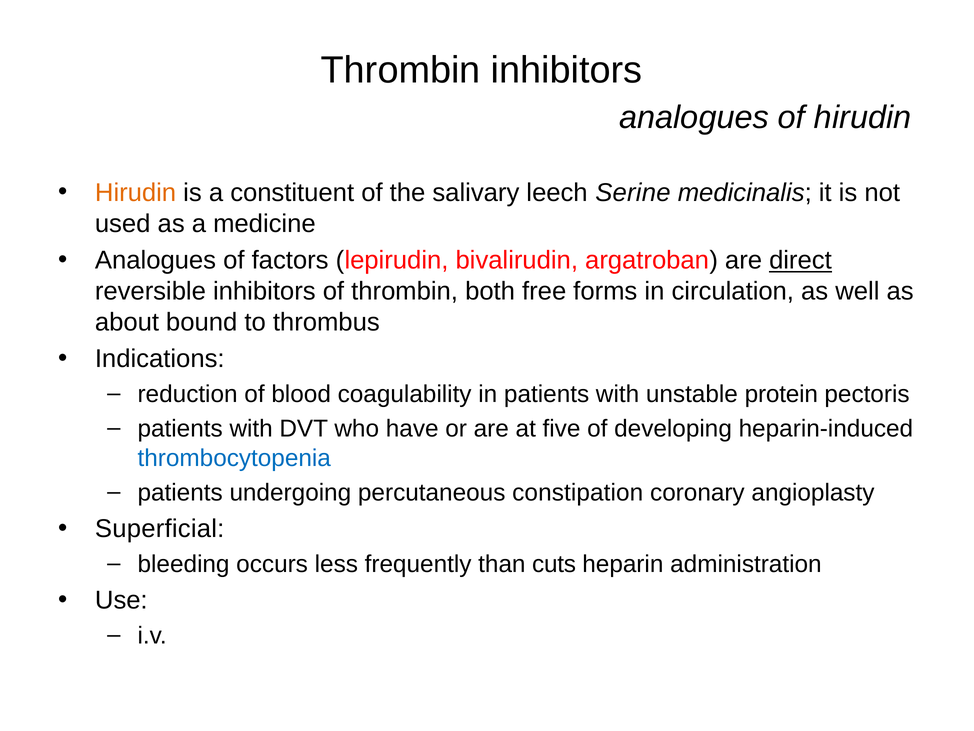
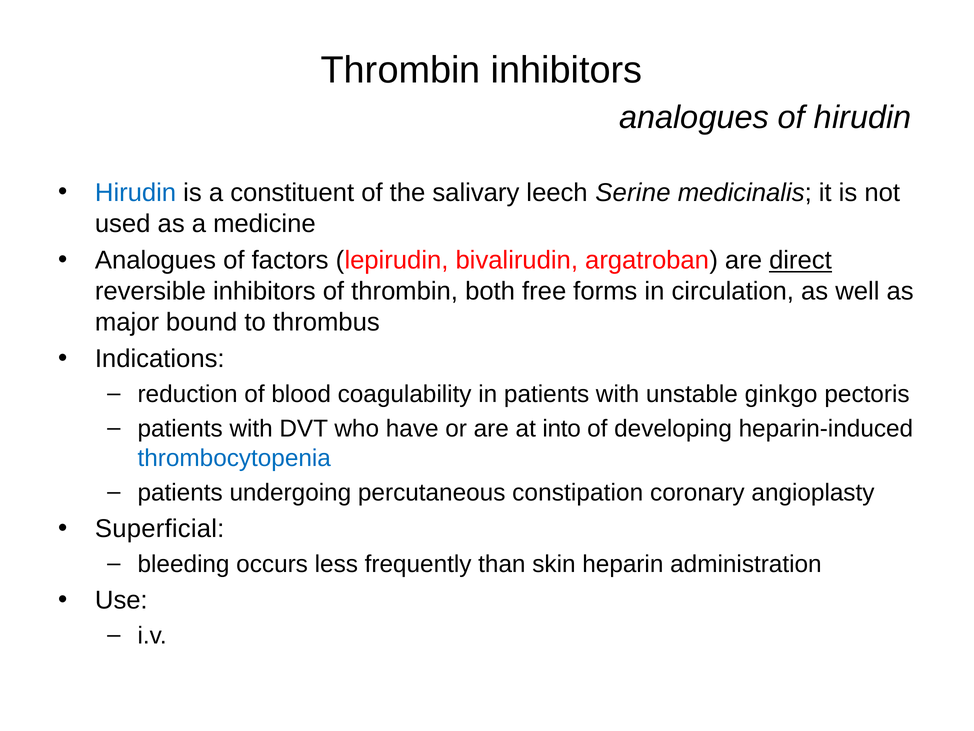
Hirudin at (136, 193) colour: orange -> blue
about: about -> major
protein: protein -> ginkgo
five: five -> into
cuts: cuts -> skin
